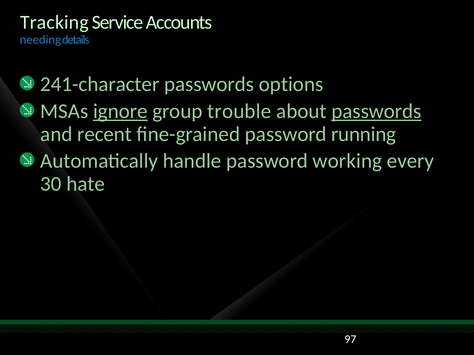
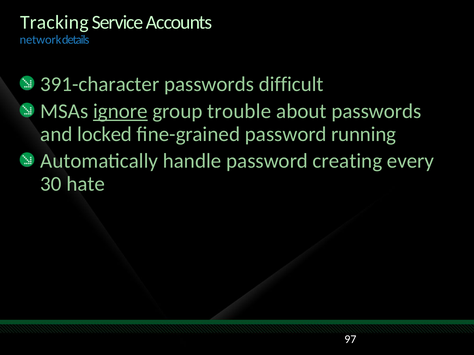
needing: needing -> network
241-character: 241-character -> 391-character
options: options -> difficult
passwords at (376, 111) underline: present -> none
recent: recent -> locked
working: working -> creating
